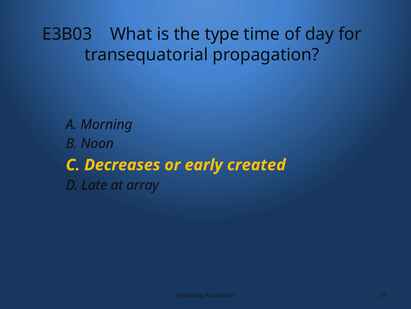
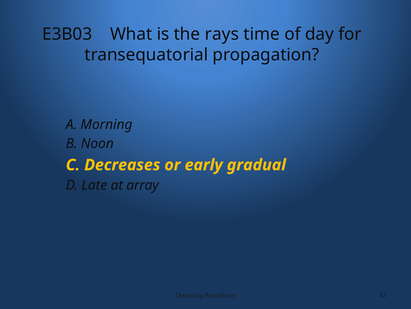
type: type -> rays
created: created -> gradual
